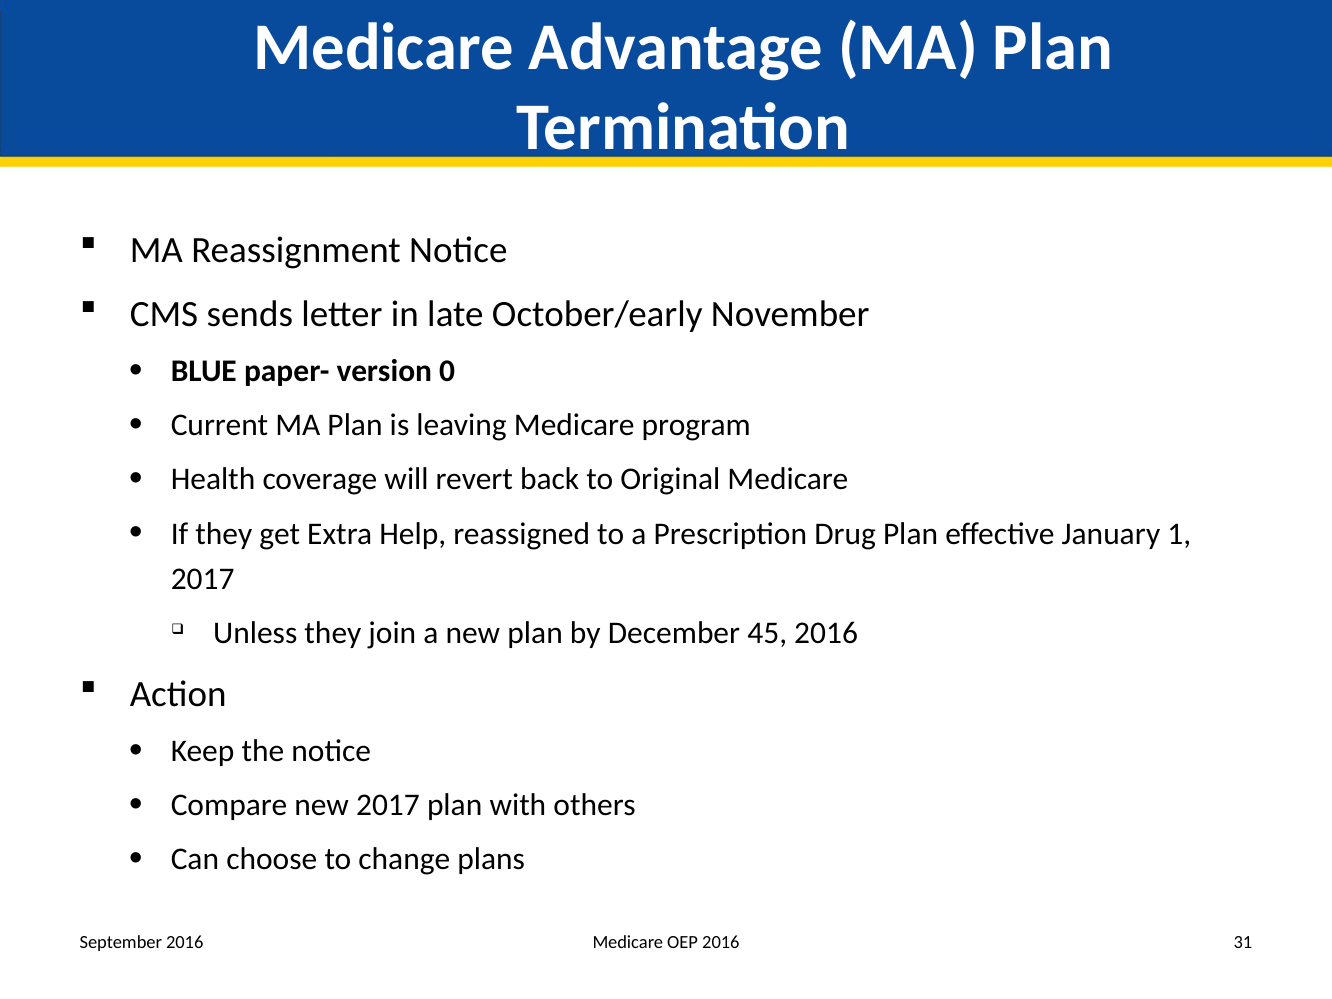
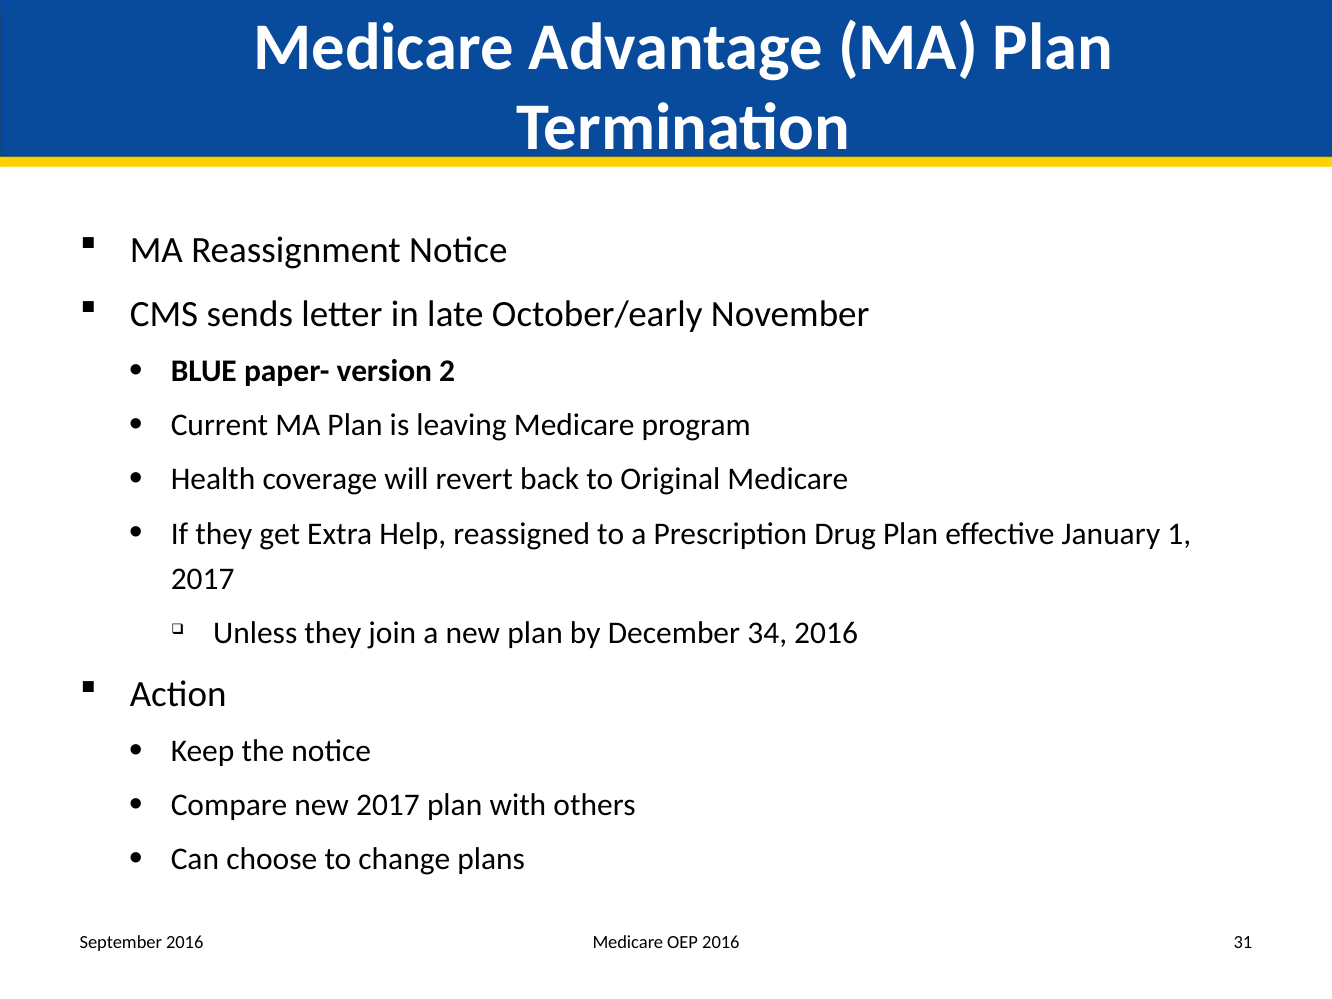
0: 0 -> 2
45: 45 -> 34
